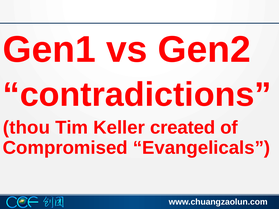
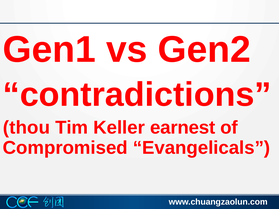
created: created -> earnest
